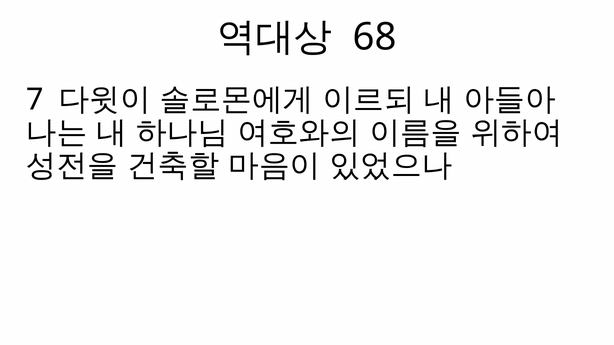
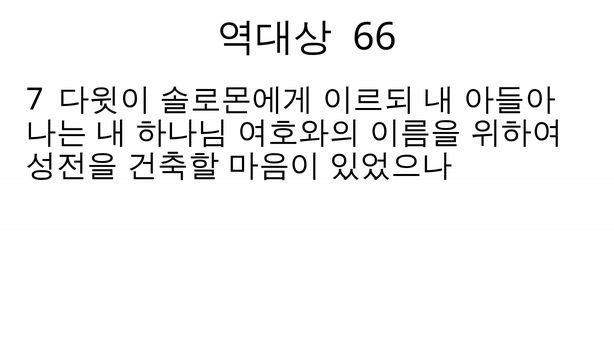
68: 68 -> 66
